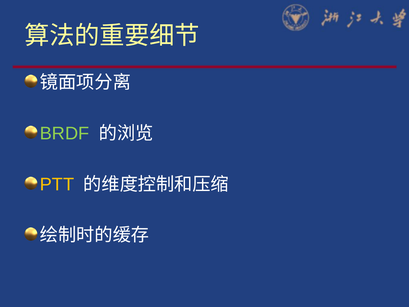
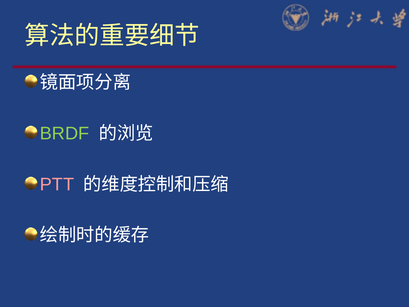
PTT colour: yellow -> pink
